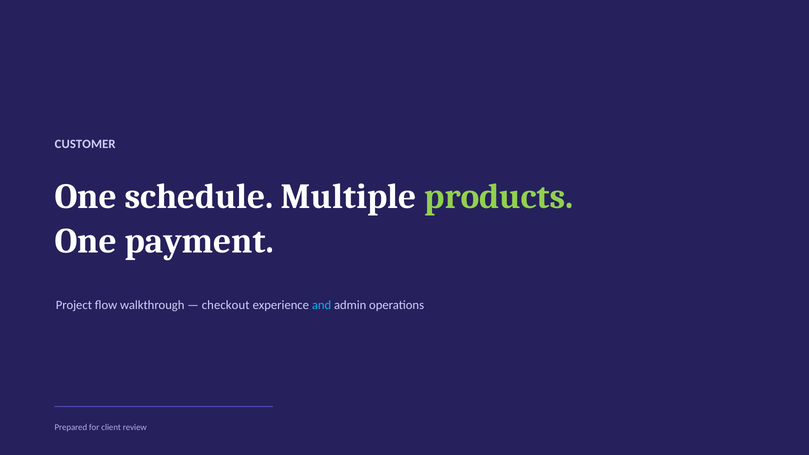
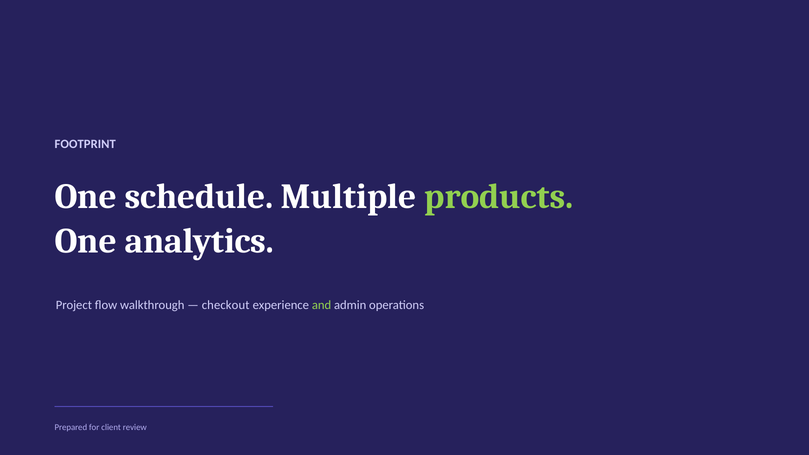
CUSTOMER: CUSTOMER -> FOOTPRINT
payment: payment -> analytics
and colour: light blue -> light green
